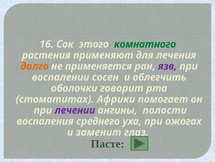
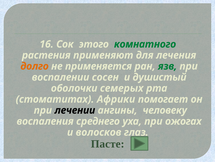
язв colour: purple -> green
облегчить: облегчить -> душистый
говорит: говорит -> семерых
лечении colour: purple -> black
полости: полости -> человеку
заменит: заменит -> волосков
